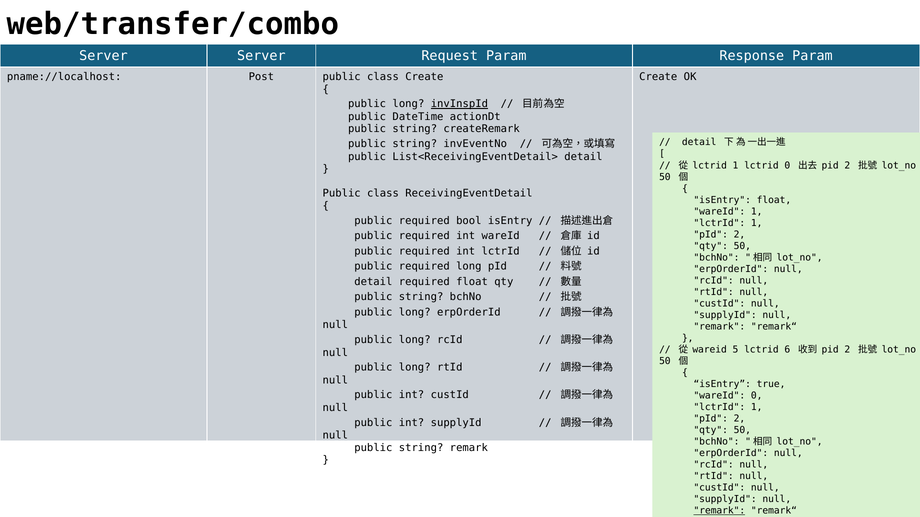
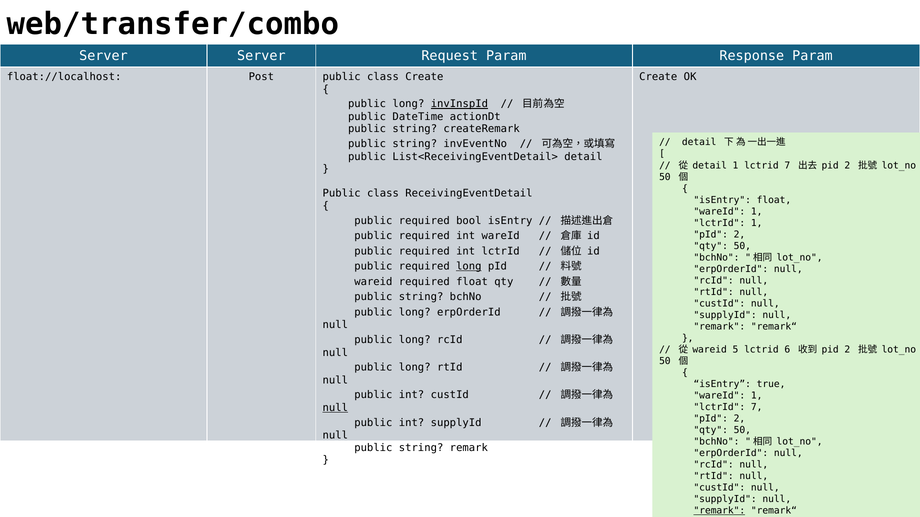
pname://localhost: pname://localhost -> float://localhost
lctrid at (710, 166): lctrid -> detail
0 at (787, 166): 0 -> 7
long at (469, 267) underline: none -> present
detail at (373, 282): detail -> wareid
0 at (757, 396): 0 -> 1
1 at (757, 407): 1 -> 7
null at (335, 408) underline: none -> present
